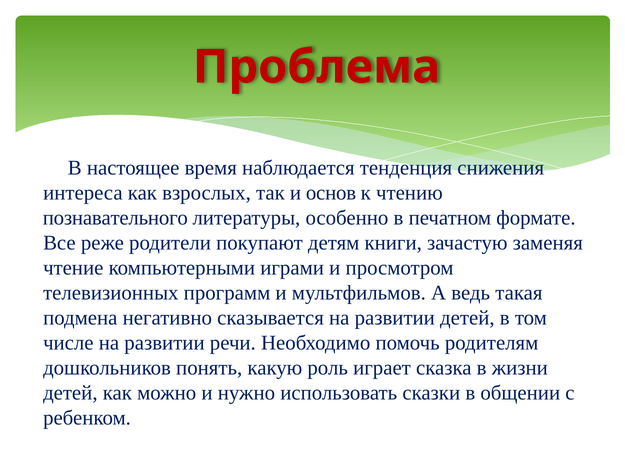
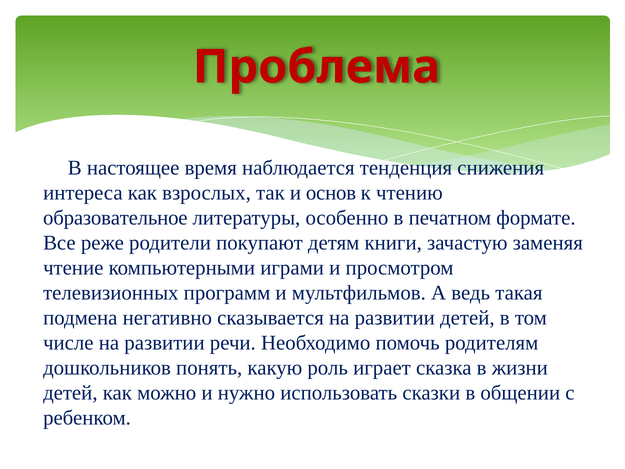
познавательного: познавательного -> образовательное
